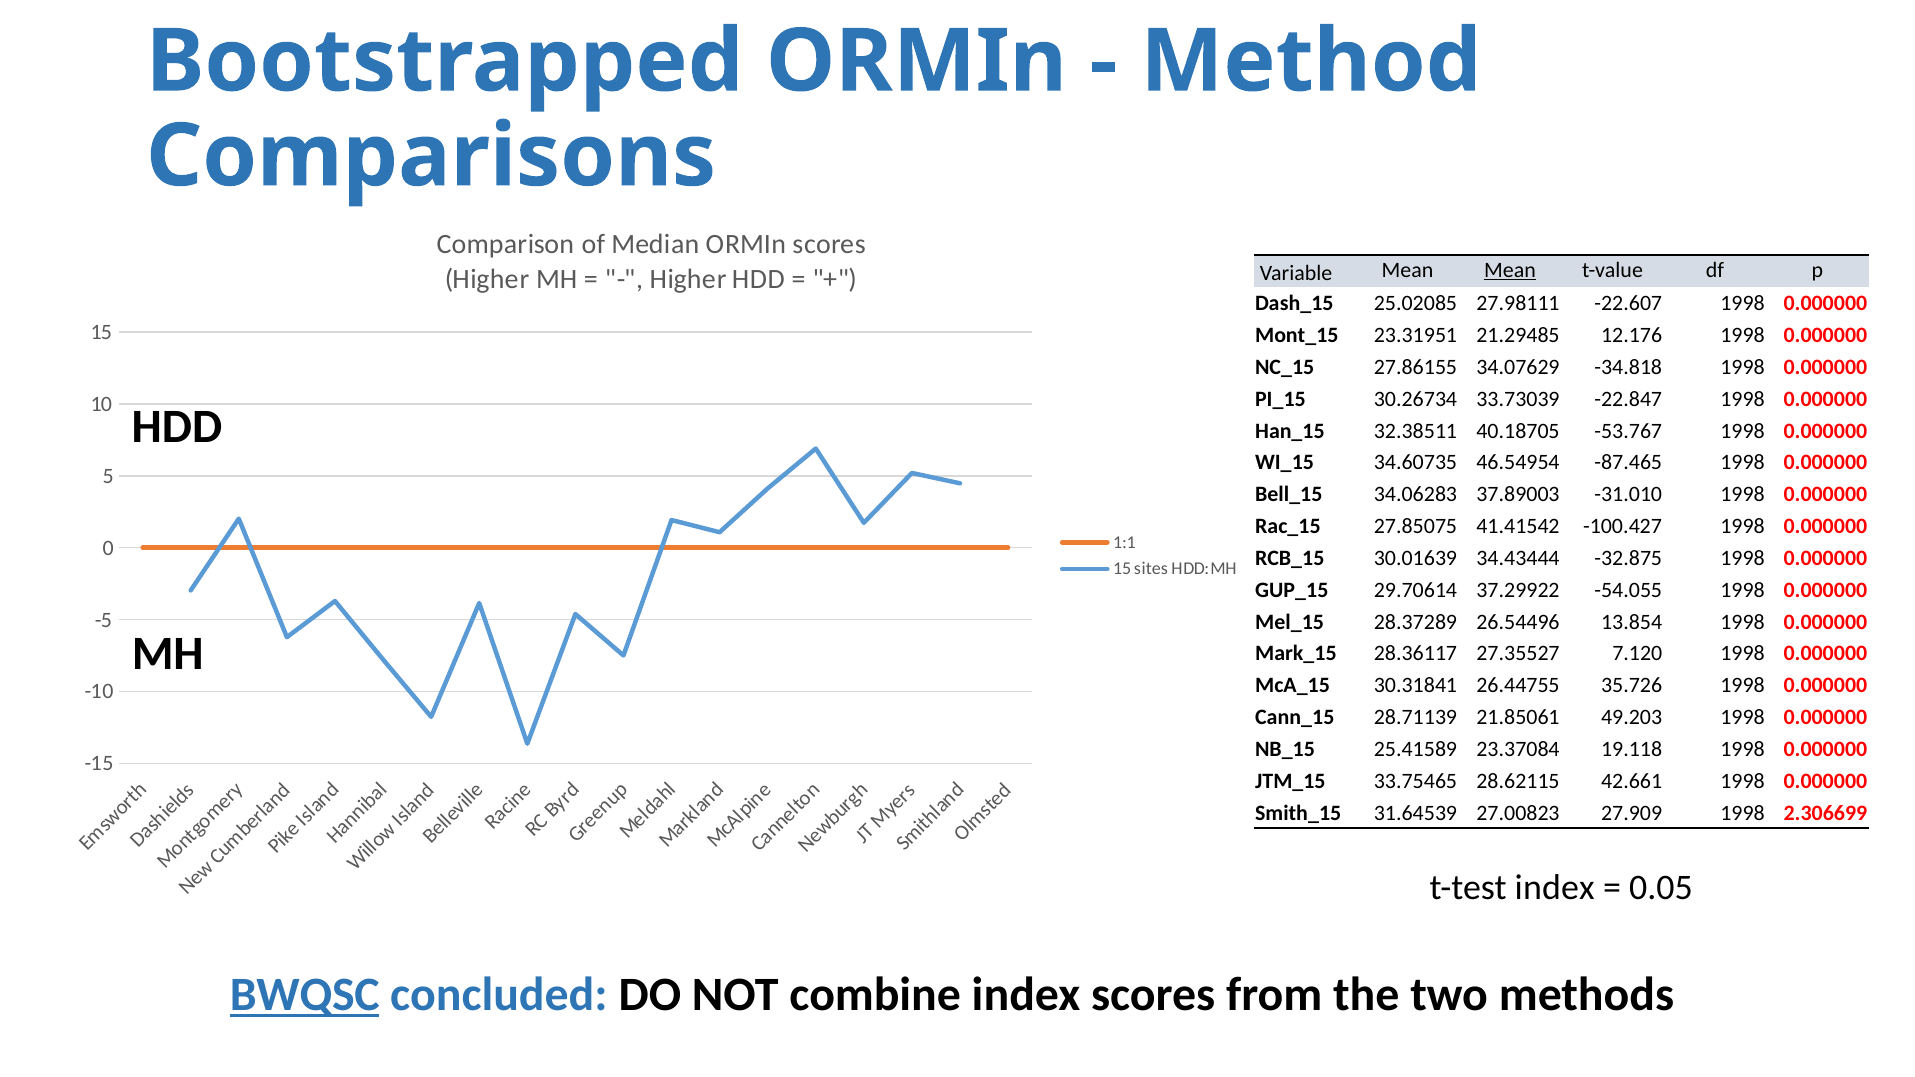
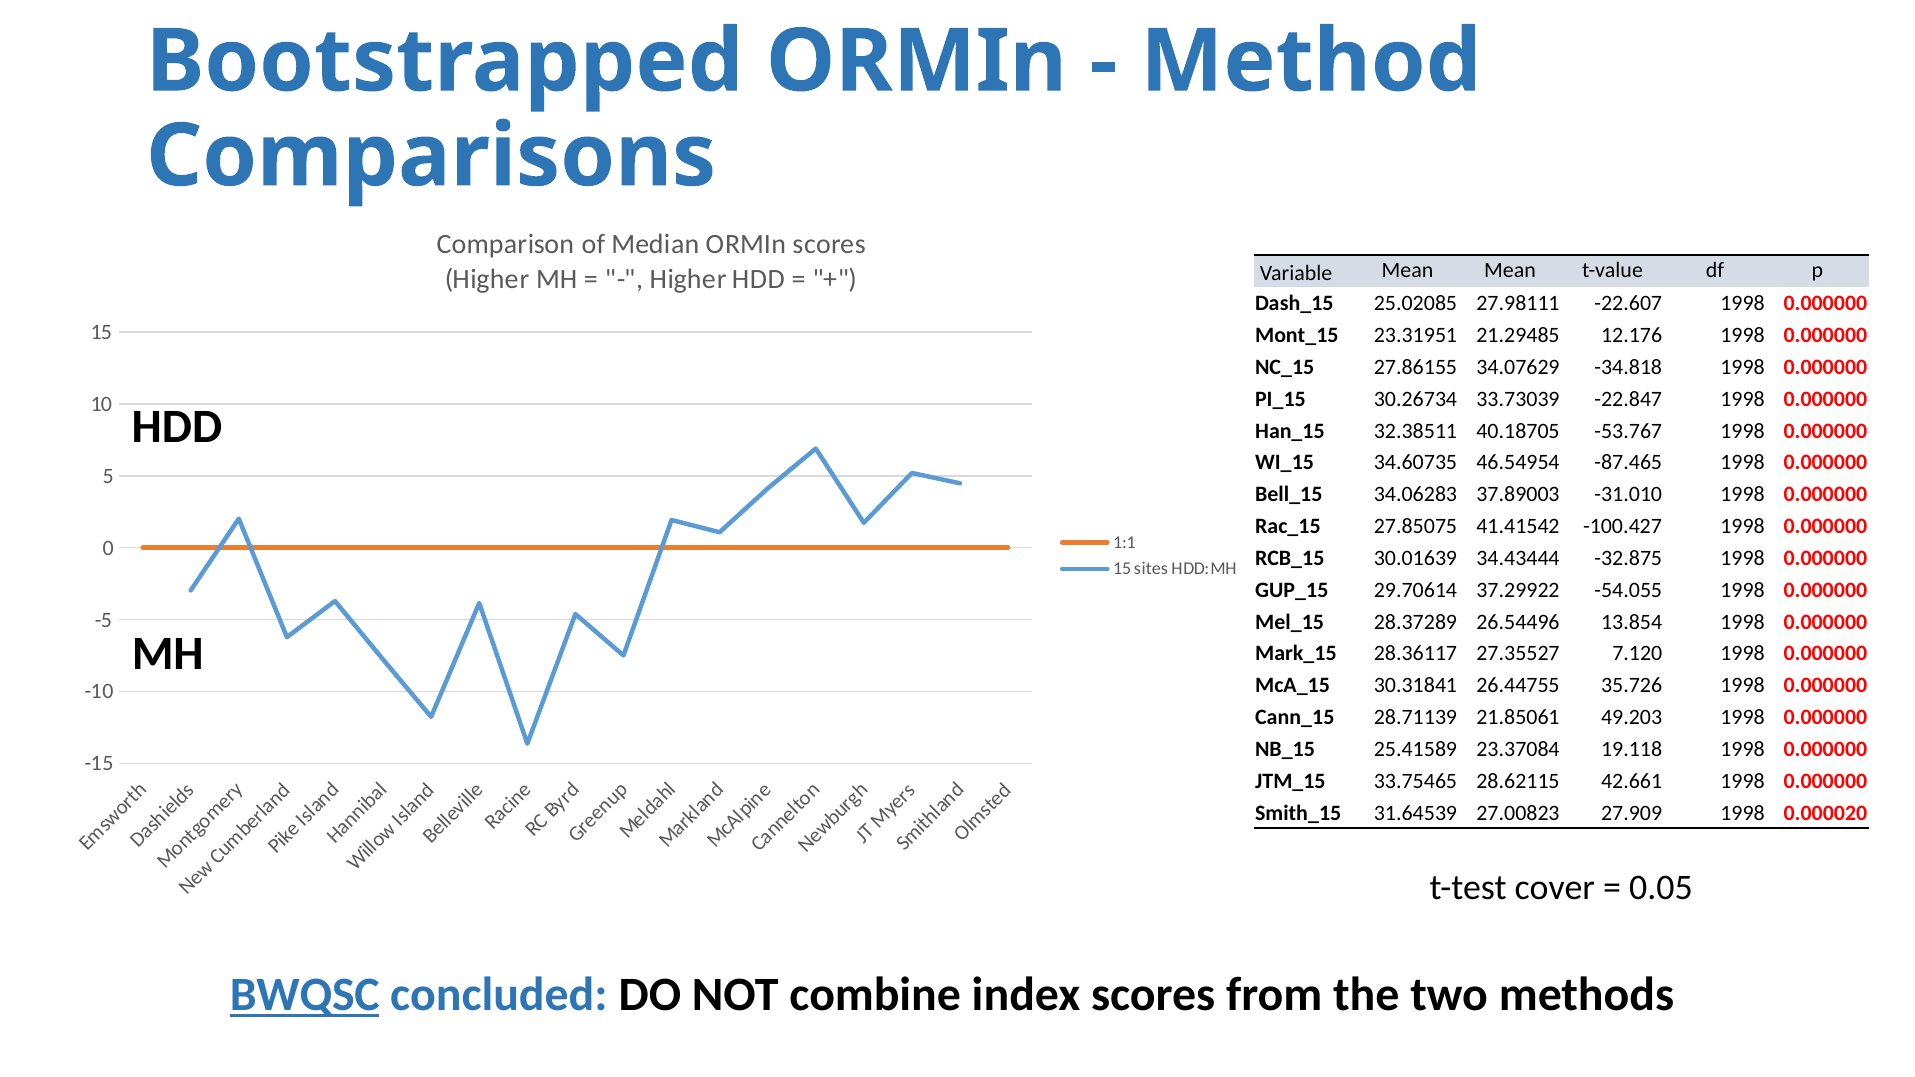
Mean at (1510, 270) underline: present -> none
2.306699: 2.306699 -> 0.000020
t-test index: index -> cover
